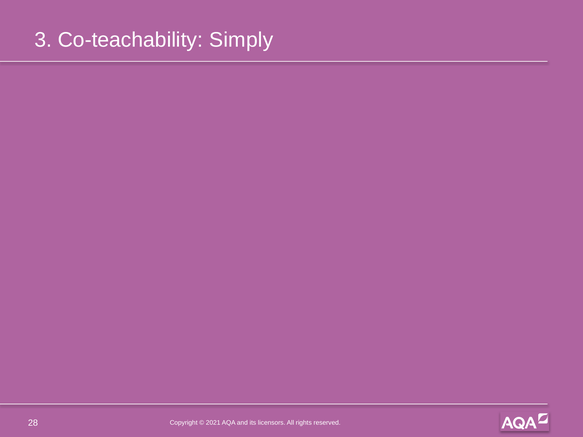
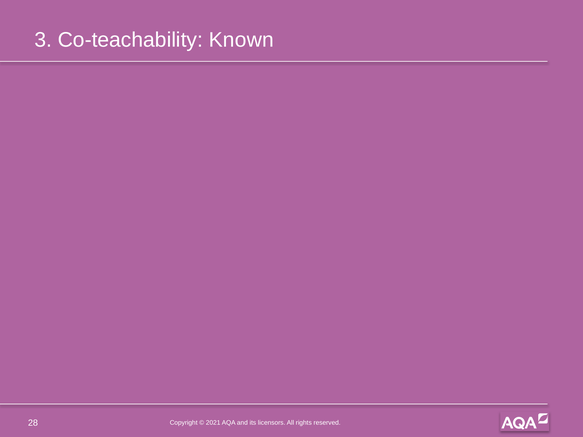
Simply: Simply -> Known
